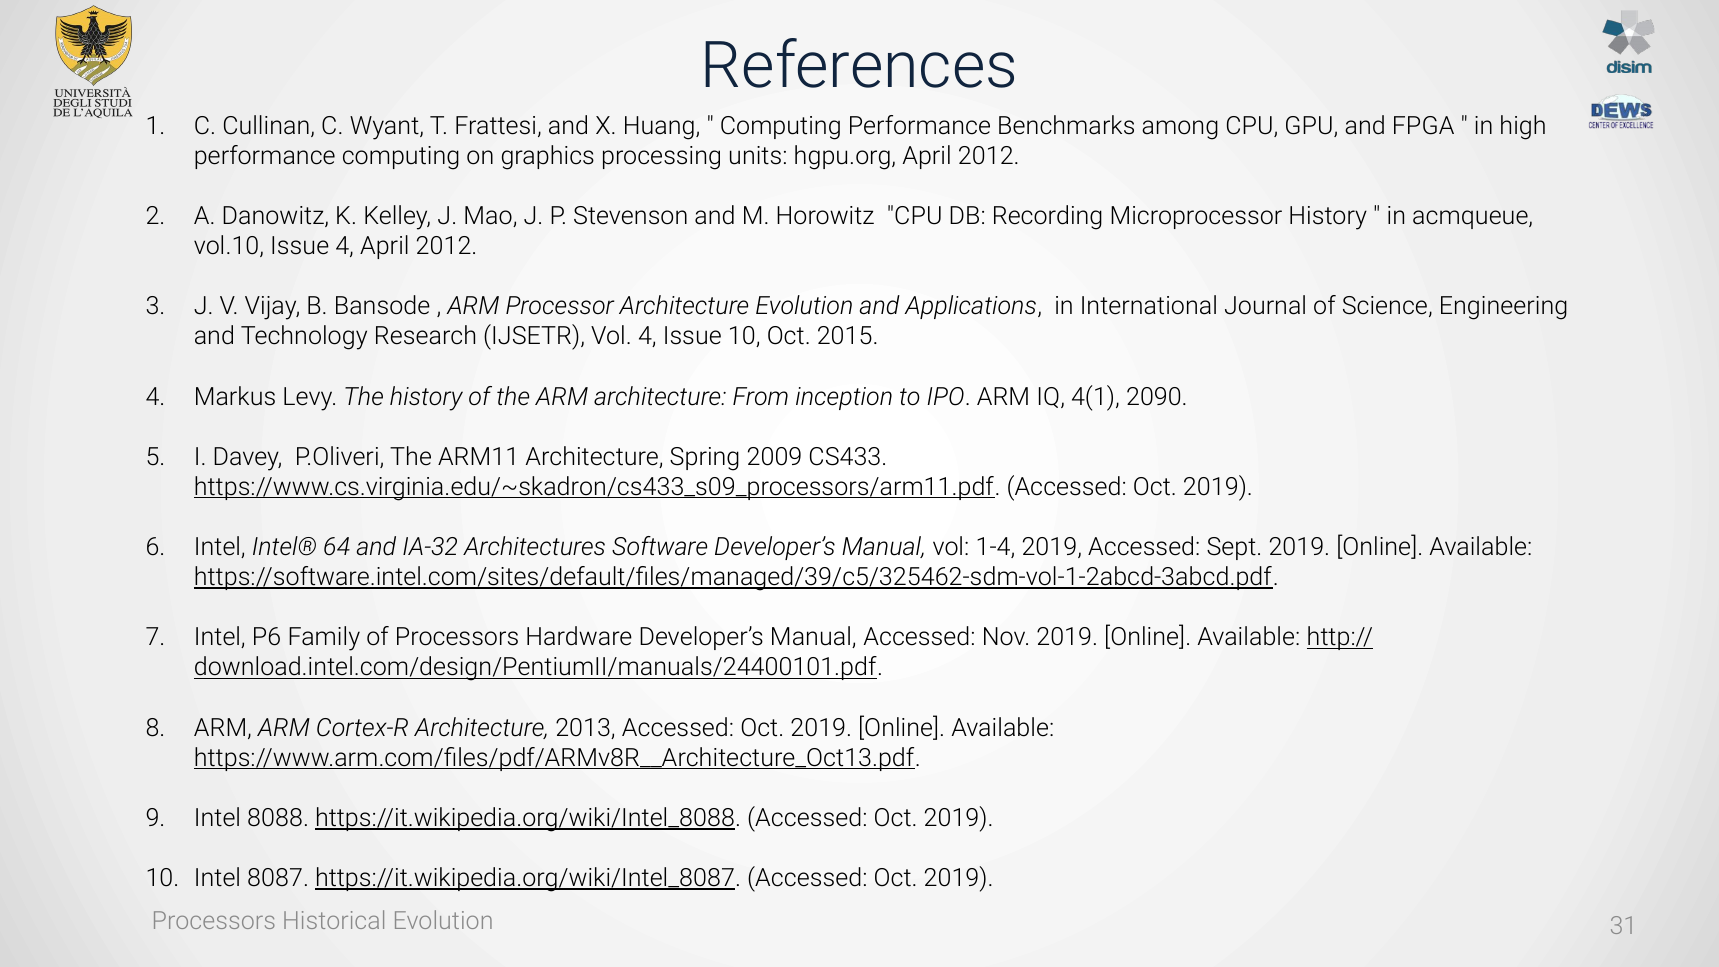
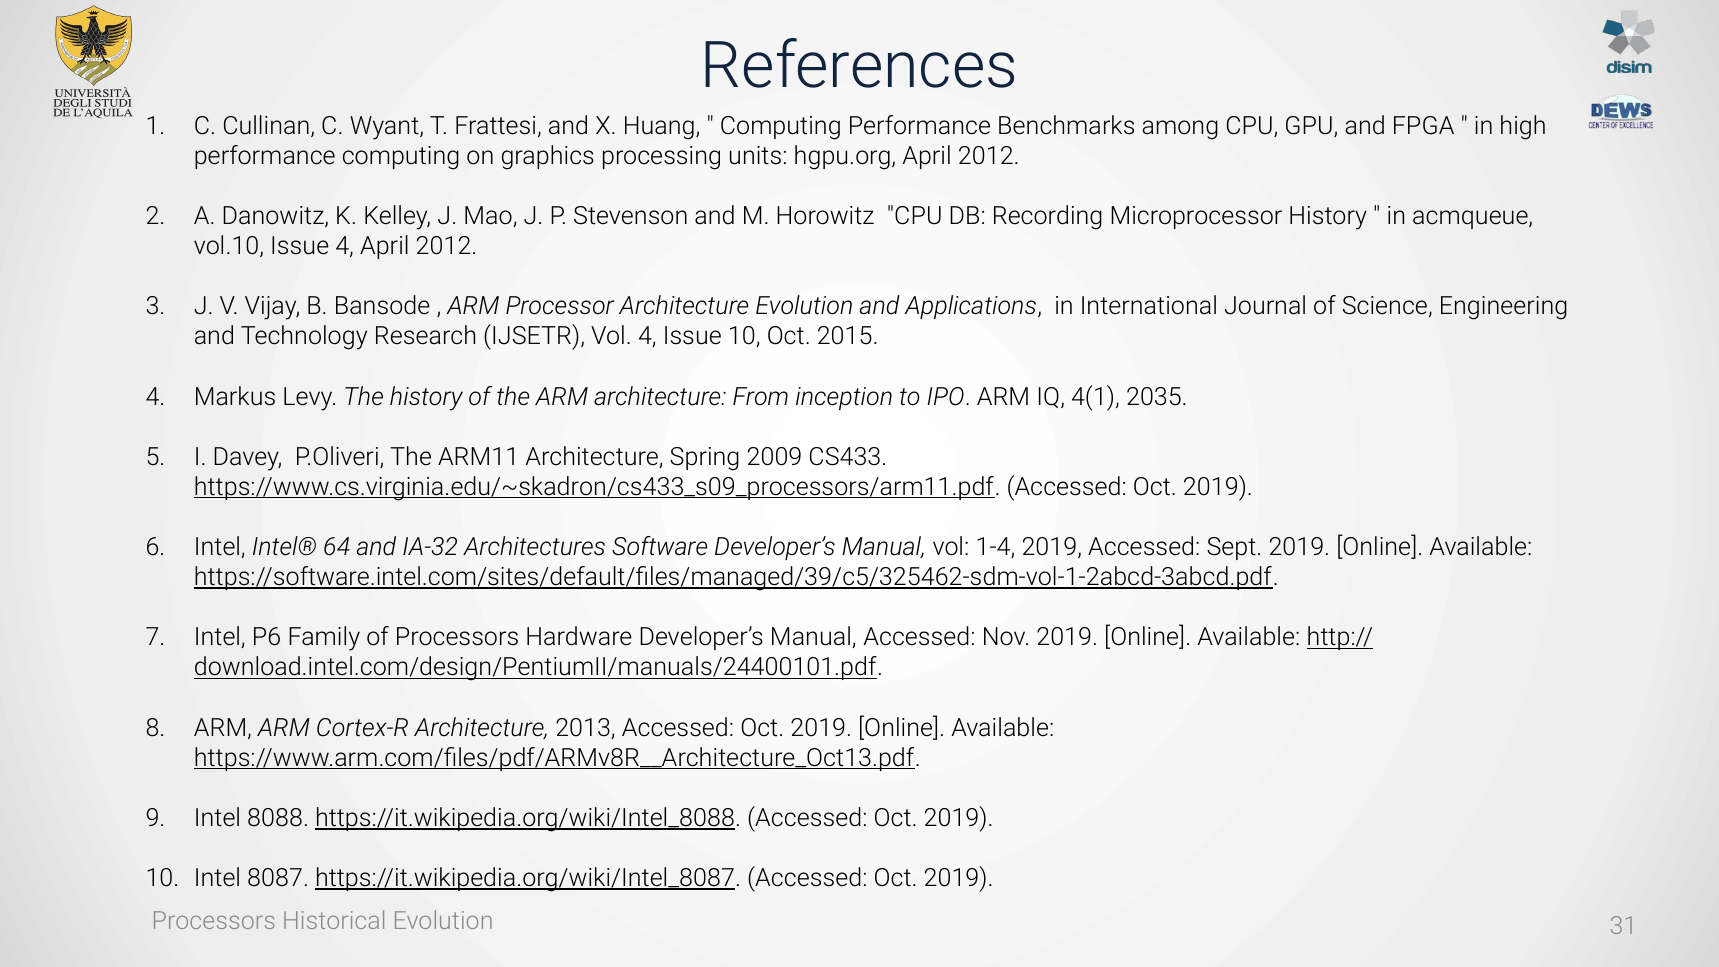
2090: 2090 -> 2035
